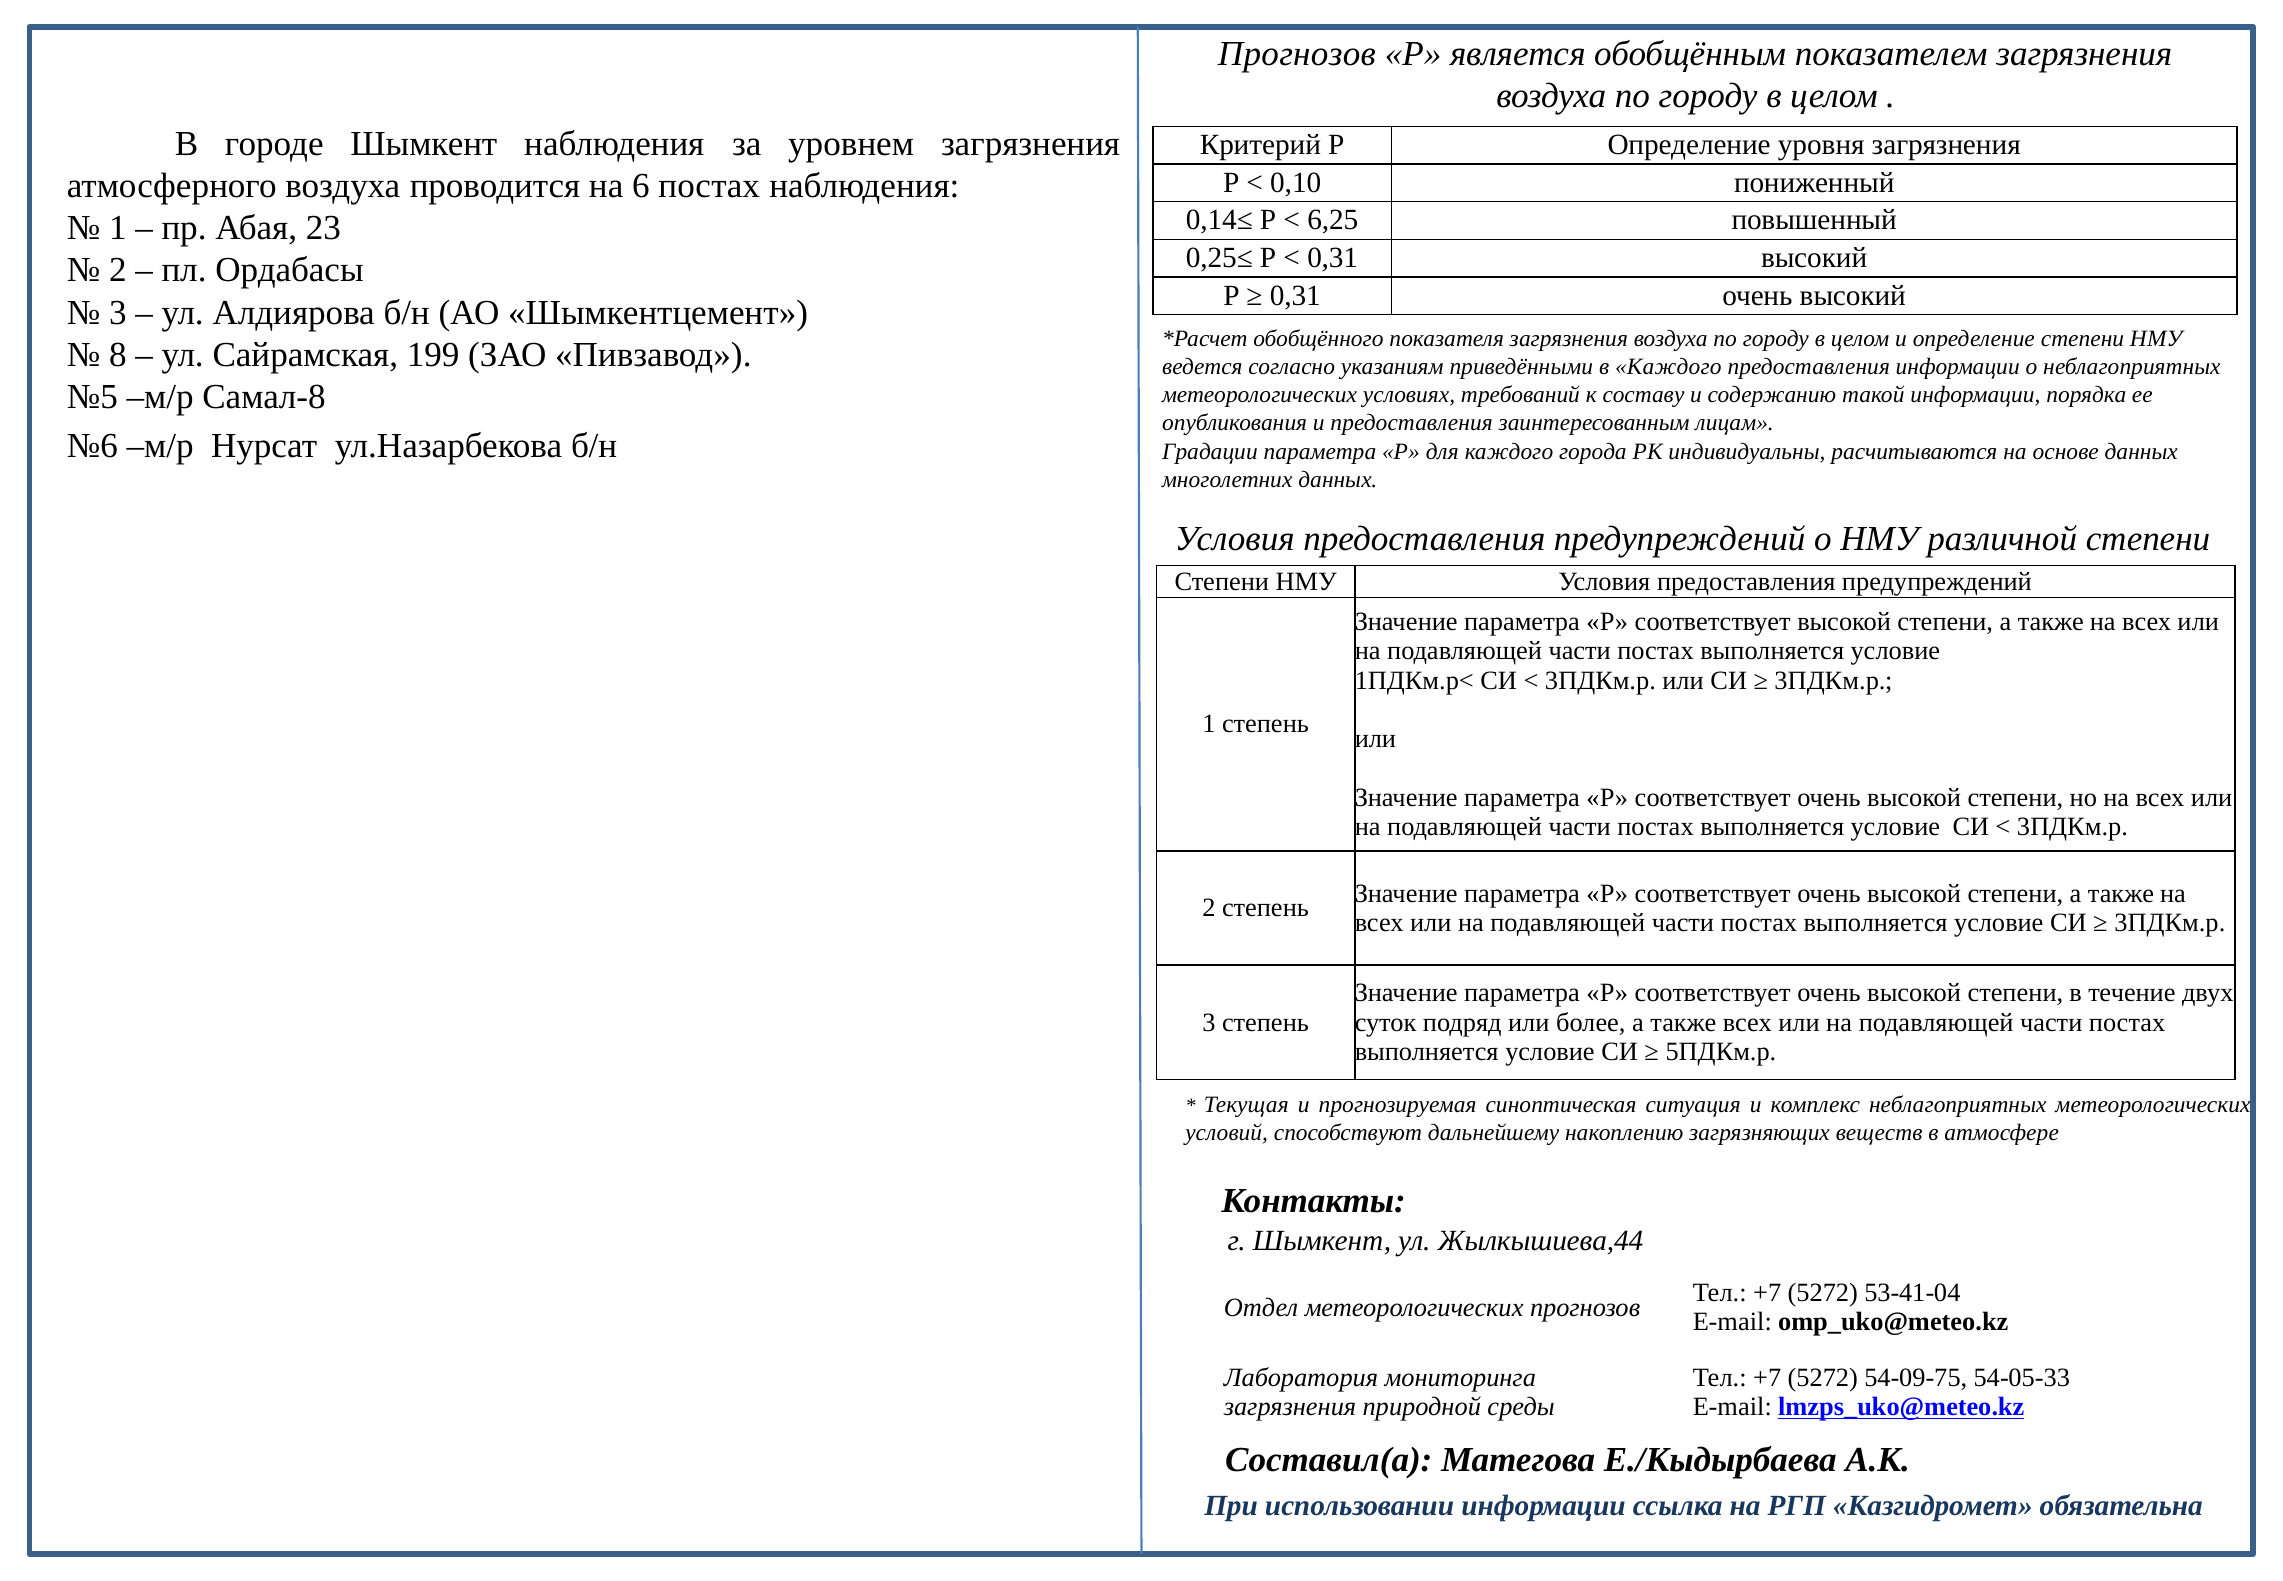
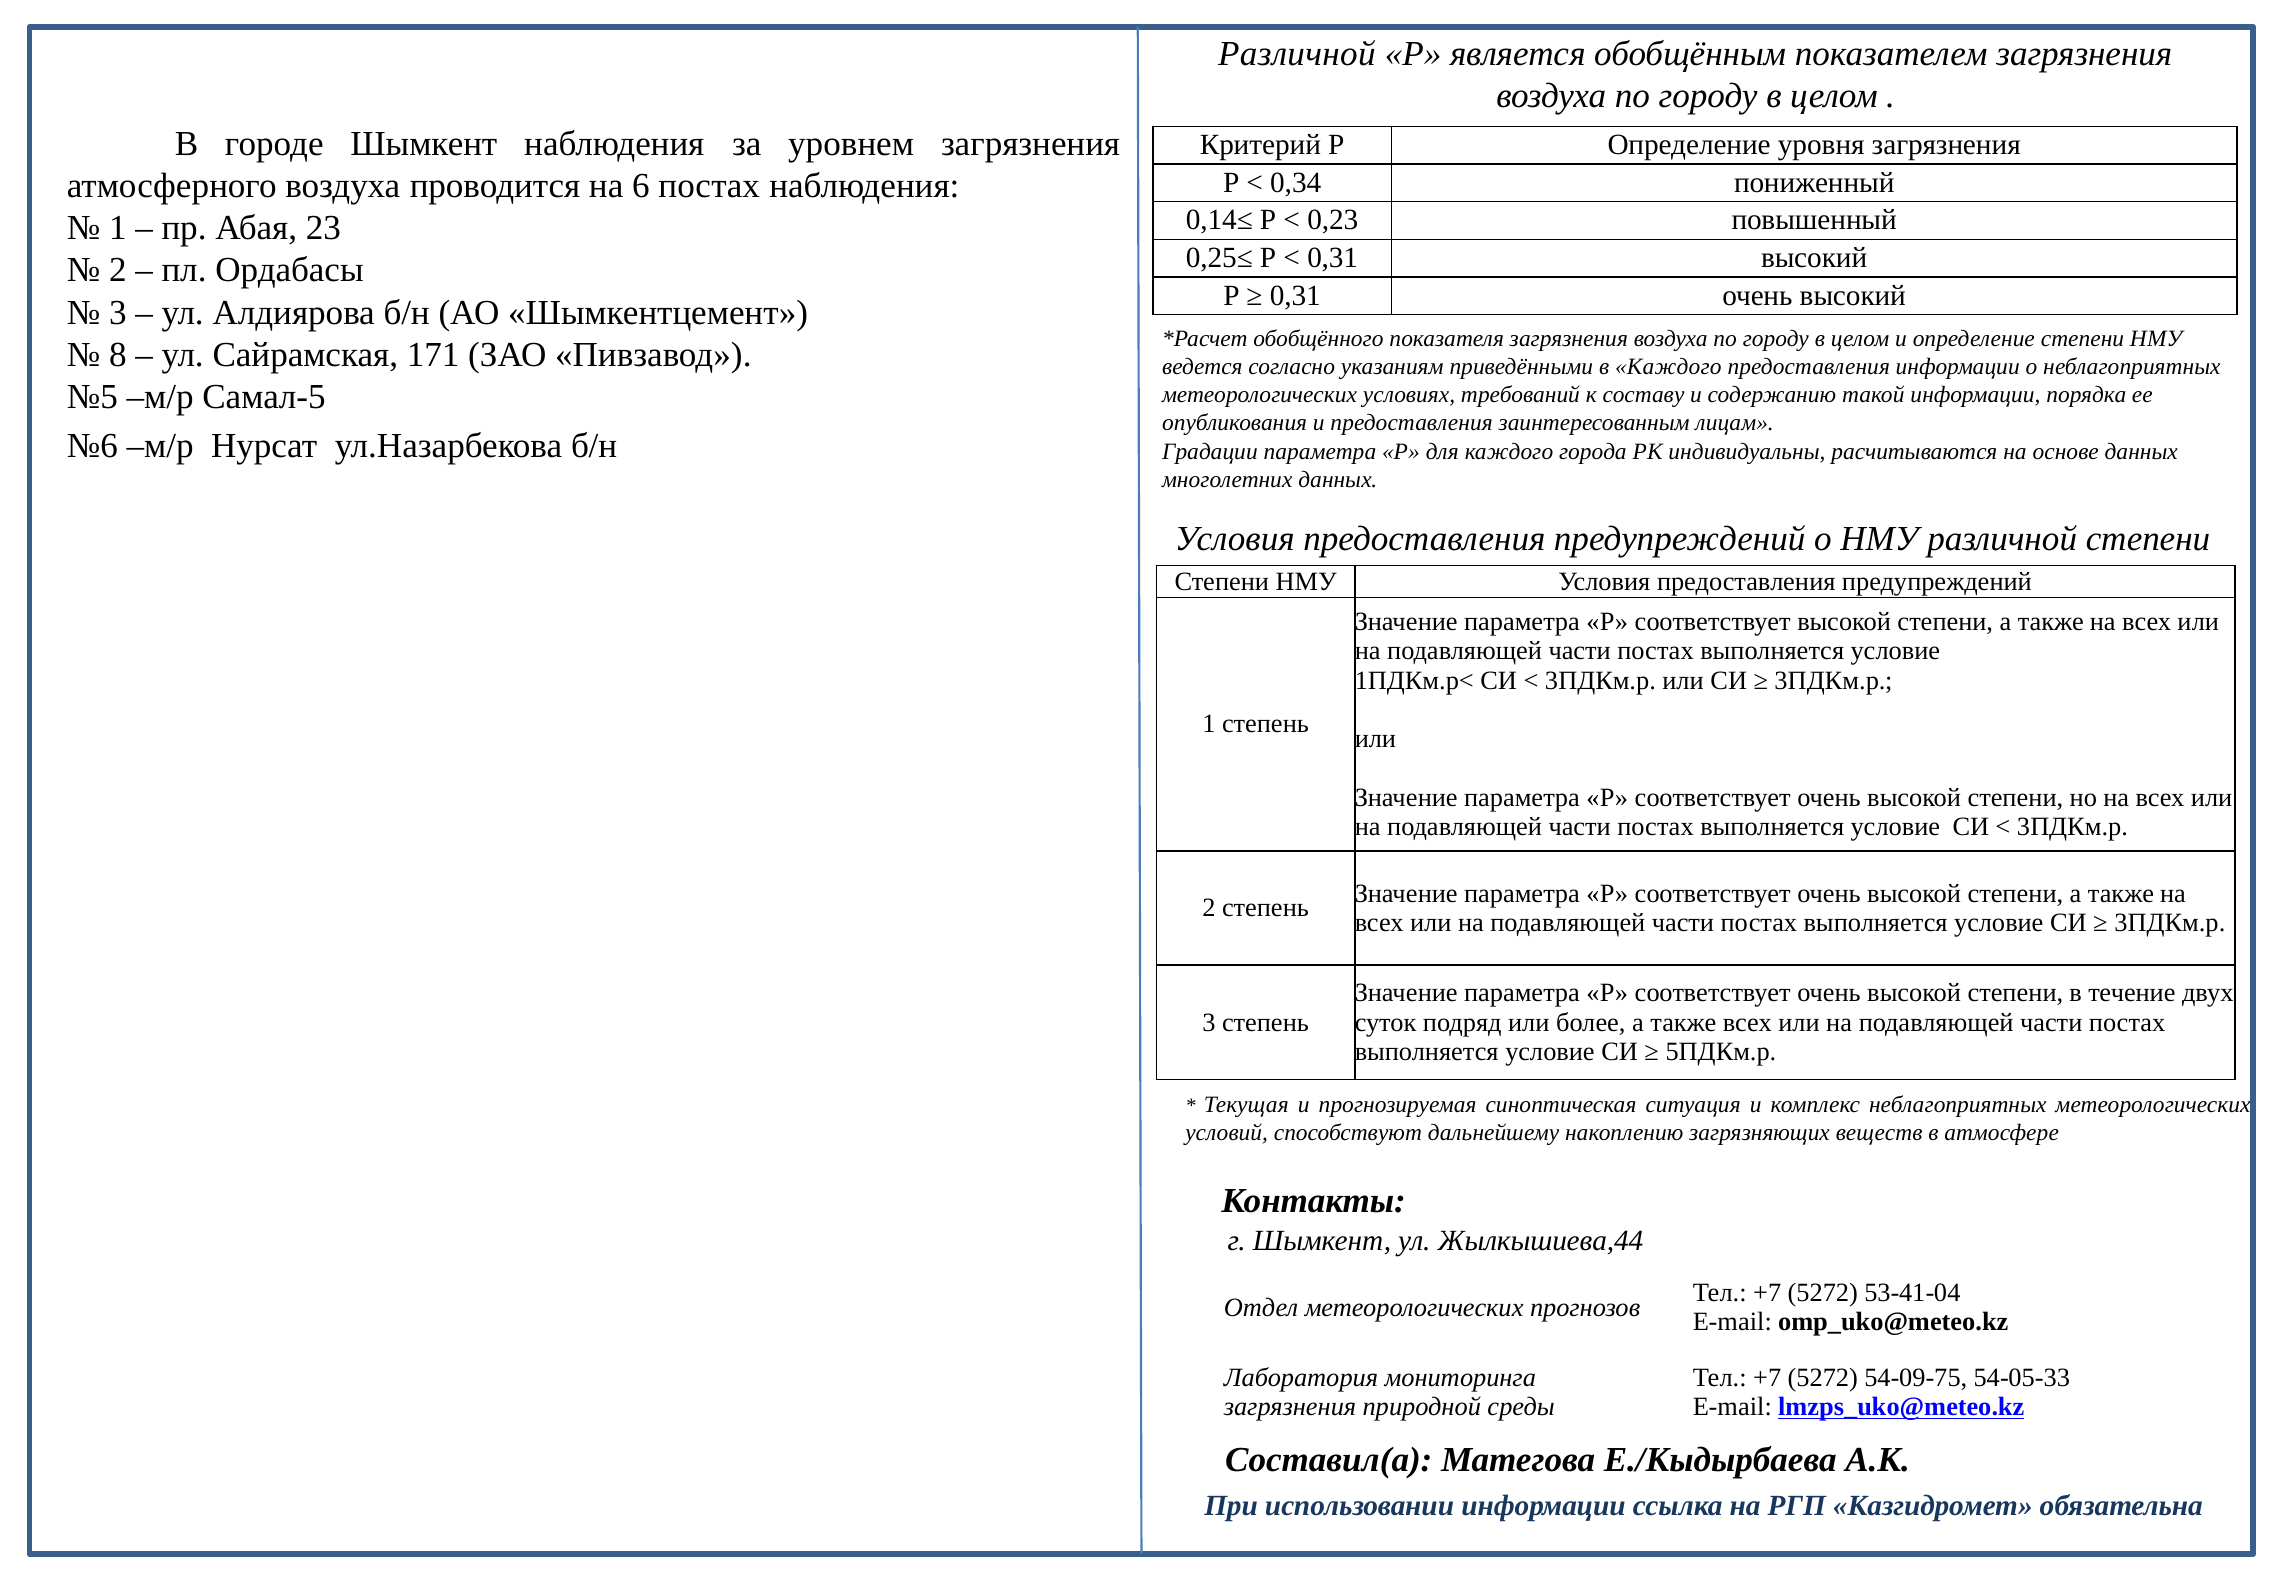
Прогнозов at (1297, 54): Прогнозов -> Различной
0,10: 0,10 -> 0,34
6,25: 6,25 -> 0,23
199: 199 -> 171
Самал-8: Самал-8 -> Самал-5
